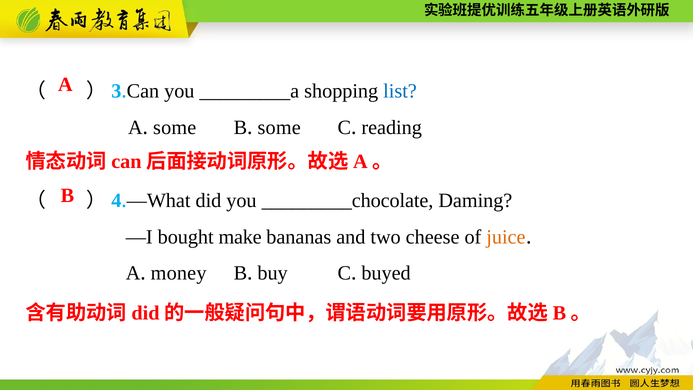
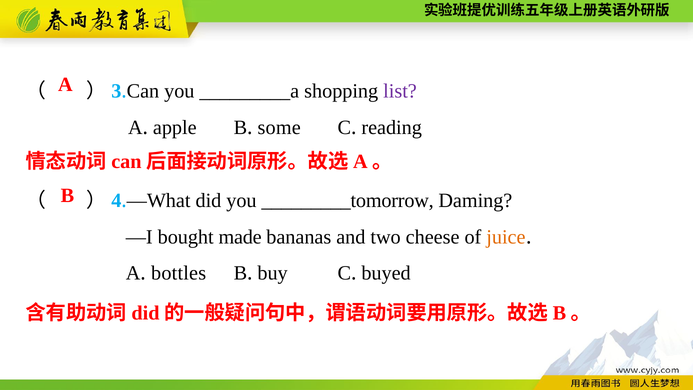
list colour: blue -> purple
some at (175, 128): some -> apple
_________chocolate: _________chocolate -> _________tomorrow
make: make -> made
money: money -> bottles
